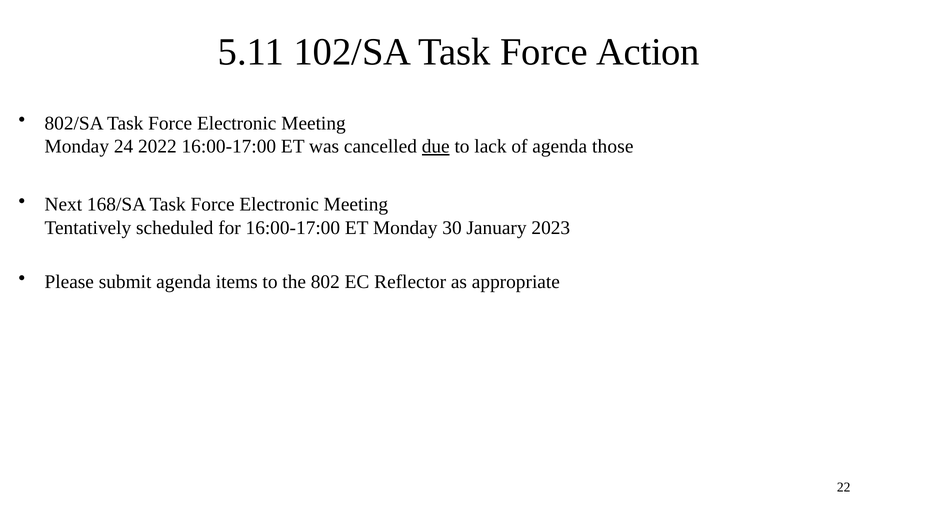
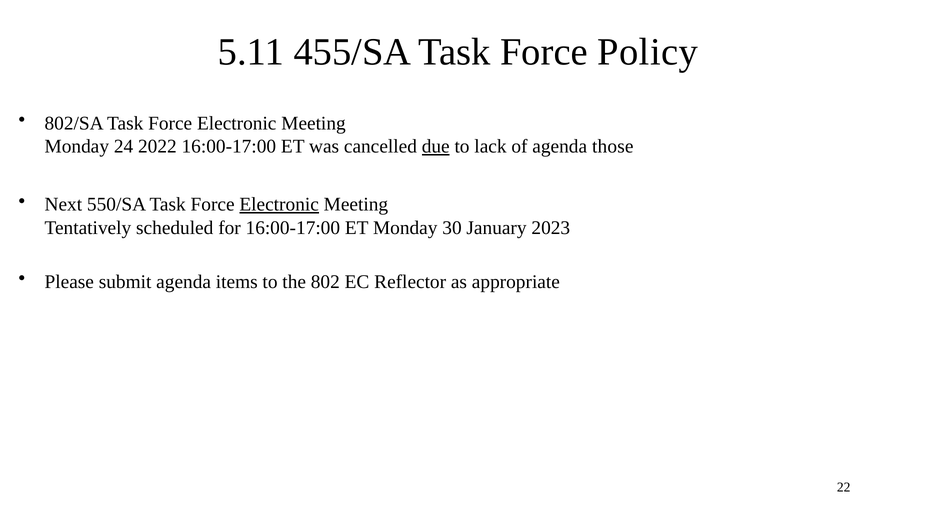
102/SA: 102/SA -> 455/SA
Action: Action -> Policy
168/SA: 168/SA -> 550/SA
Electronic at (279, 205) underline: none -> present
